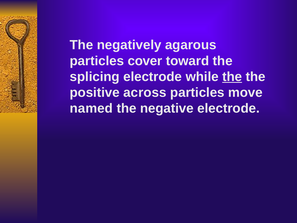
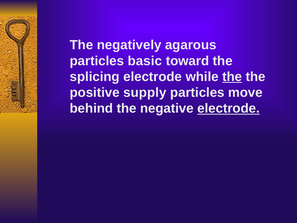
cover: cover -> basic
across: across -> supply
named: named -> behind
electrode at (229, 108) underline: none -> present
